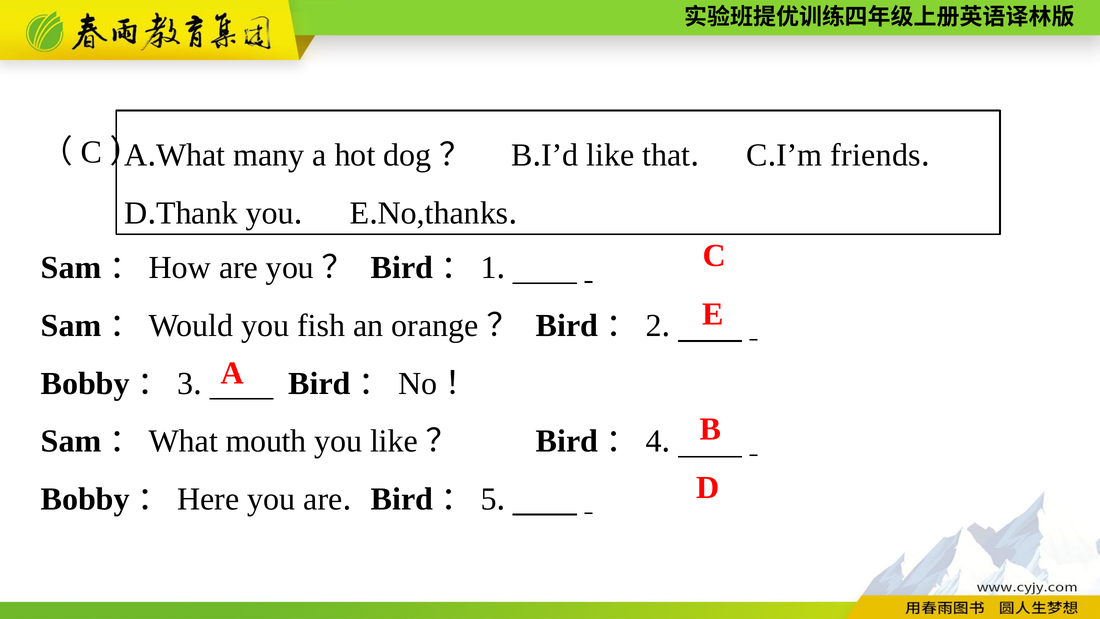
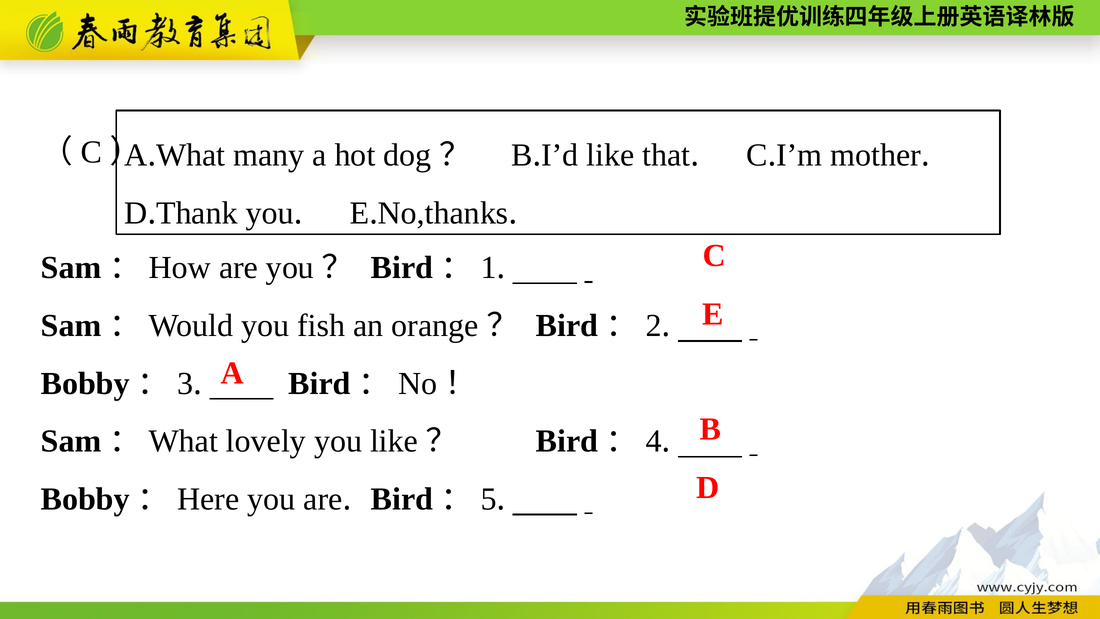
friends: friends -> mother
mouth: mouth -> lovely
